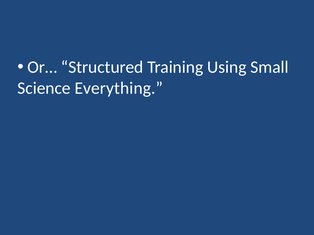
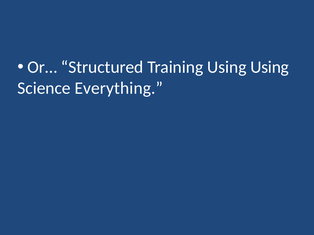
Using Small: Small -> Using
